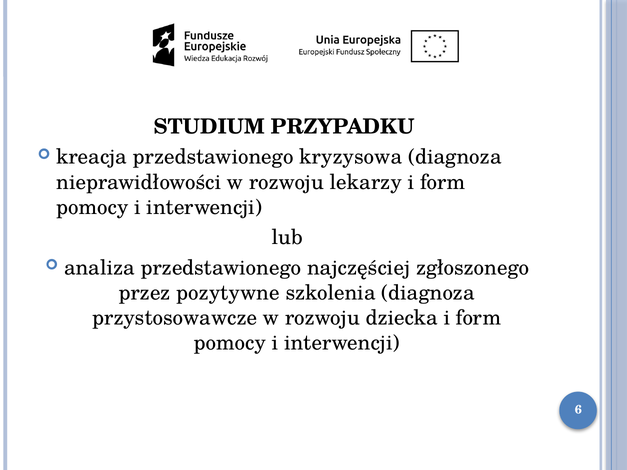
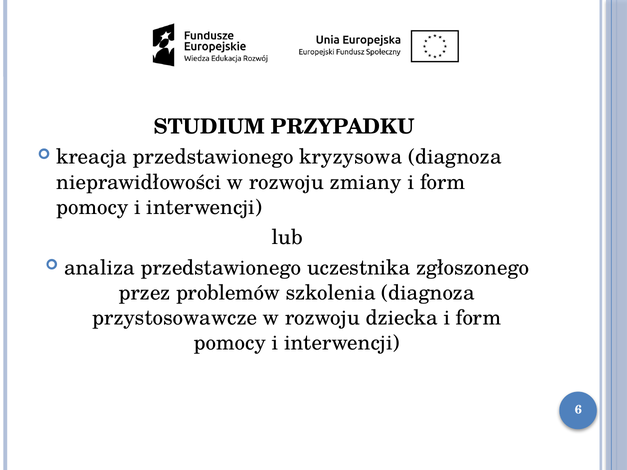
lekarzy: lekarzy -> zmiany
najczęściej: najczęściej -> uczestnika
pozytywne: pozytywne -> problemów
